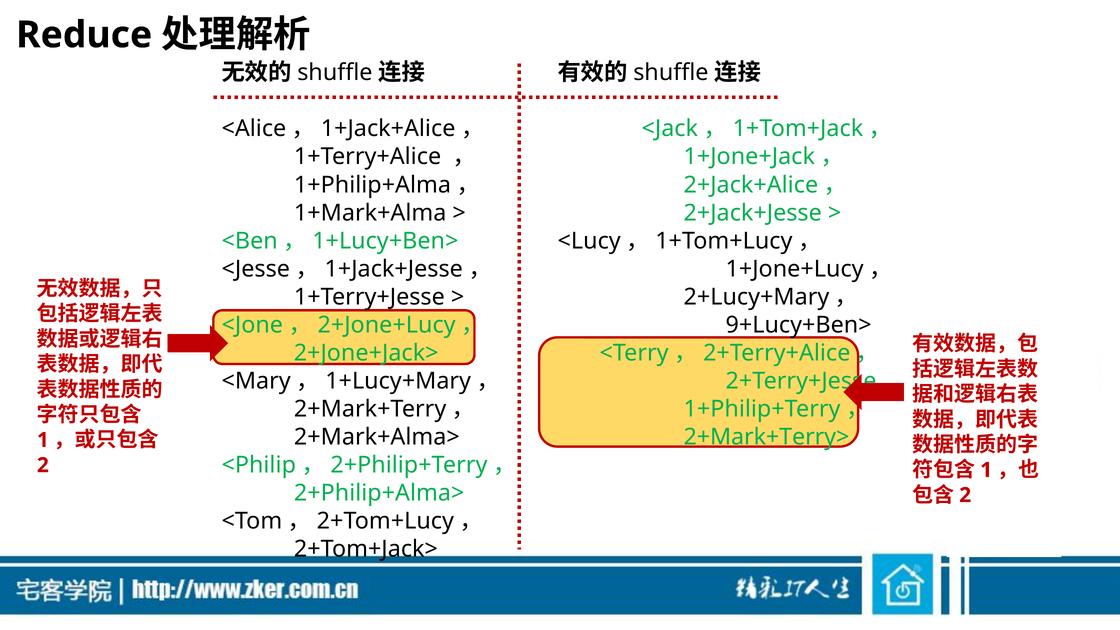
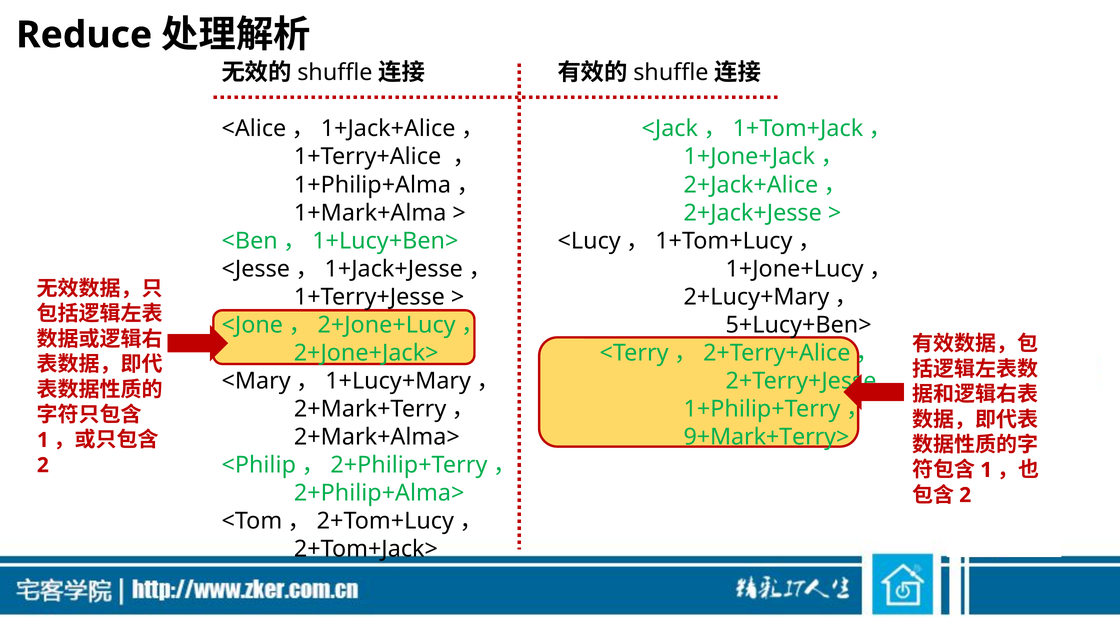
9+Lucy+Ben>: 9+Lucy+Ben> -> 5+Lucy+Ben>
2+Mark+Terry>: 2+Mark+Terry> -> 9+Mark+Terry>
